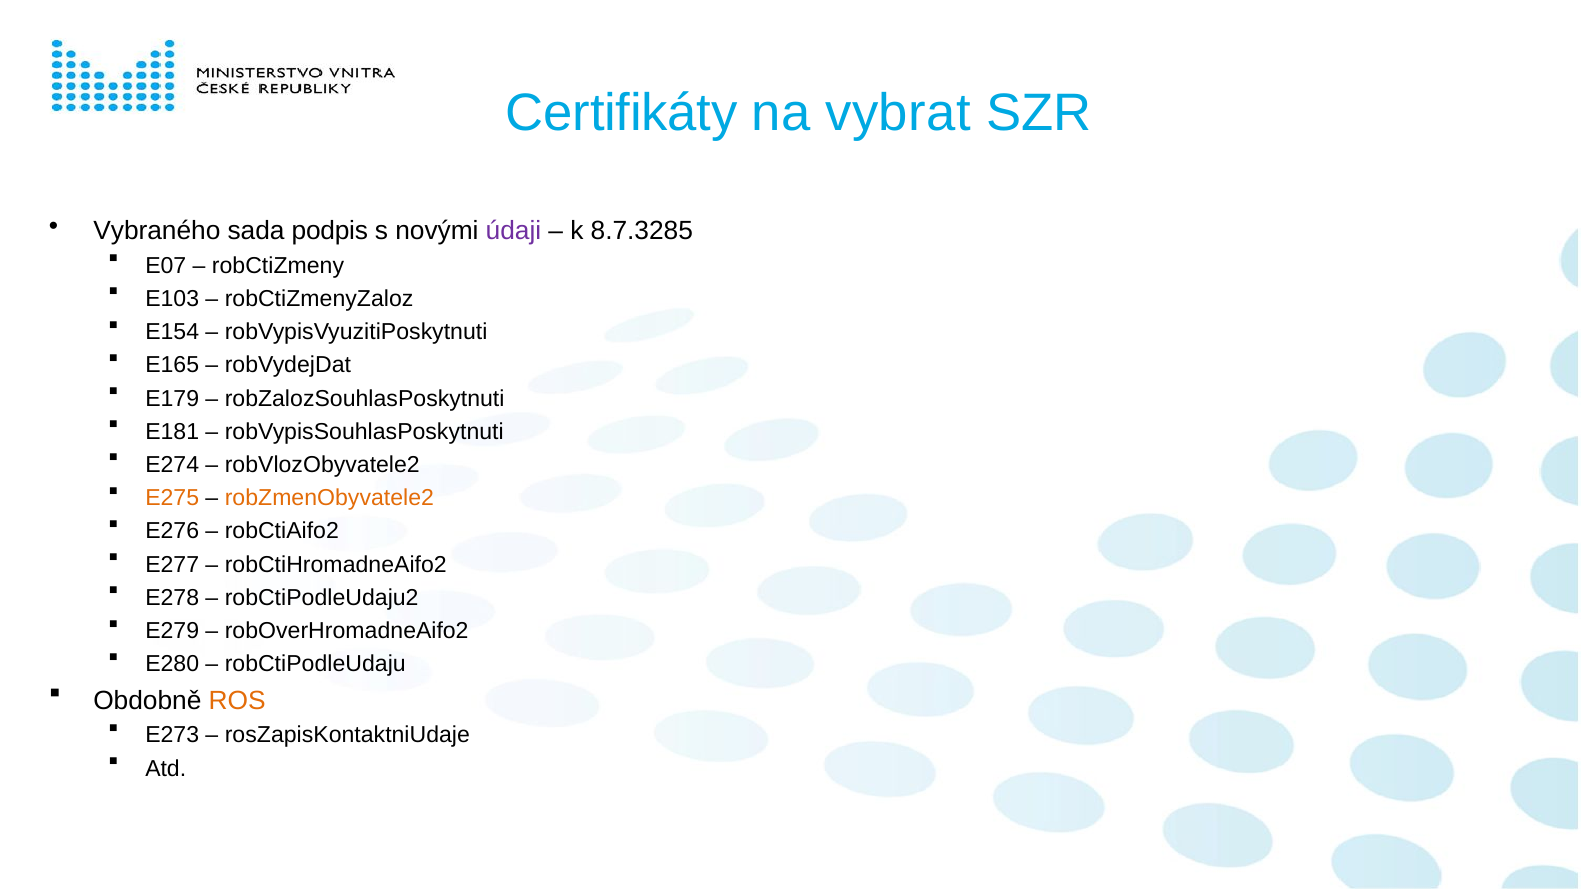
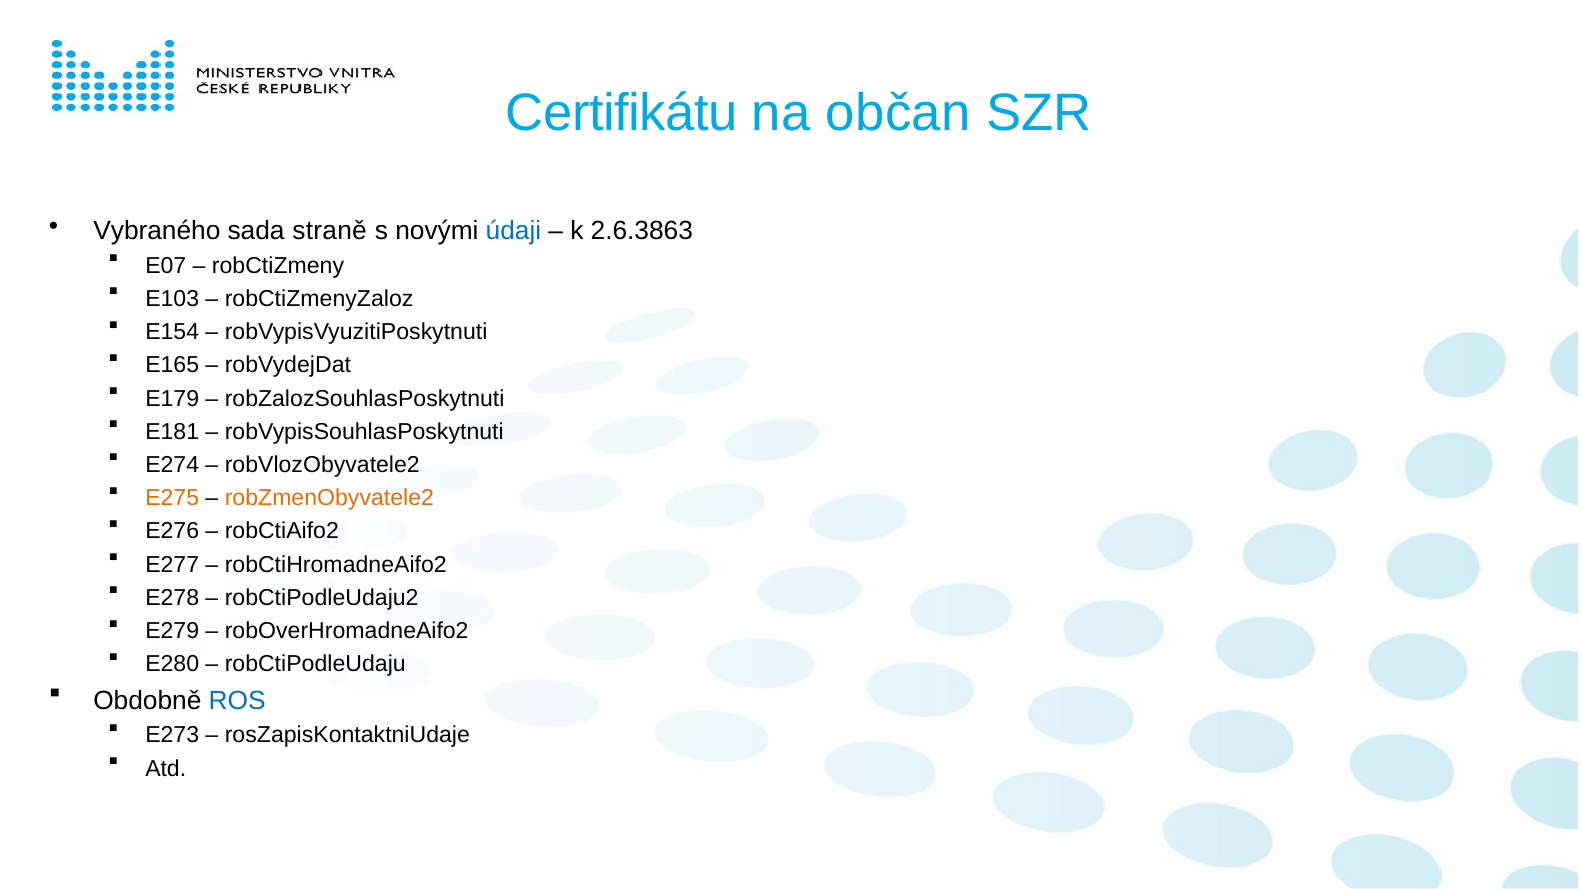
Certifikáty: Certifikáty -> Certifikátu
vybrat: vybrat -> občan
podpis: podpis -> straně
údaji colour: purple -> blue
8.7.3285: 8.7.3285 -> 2.6.3863
ROS colour: orange -> blue
